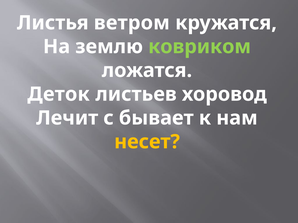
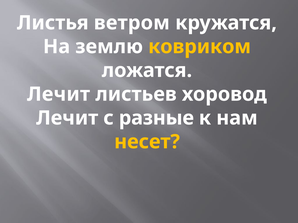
ковриком colour: light green -> yellow
Деток at (59, 94): Деток -> Лечит
бывает: бывает -> разные
